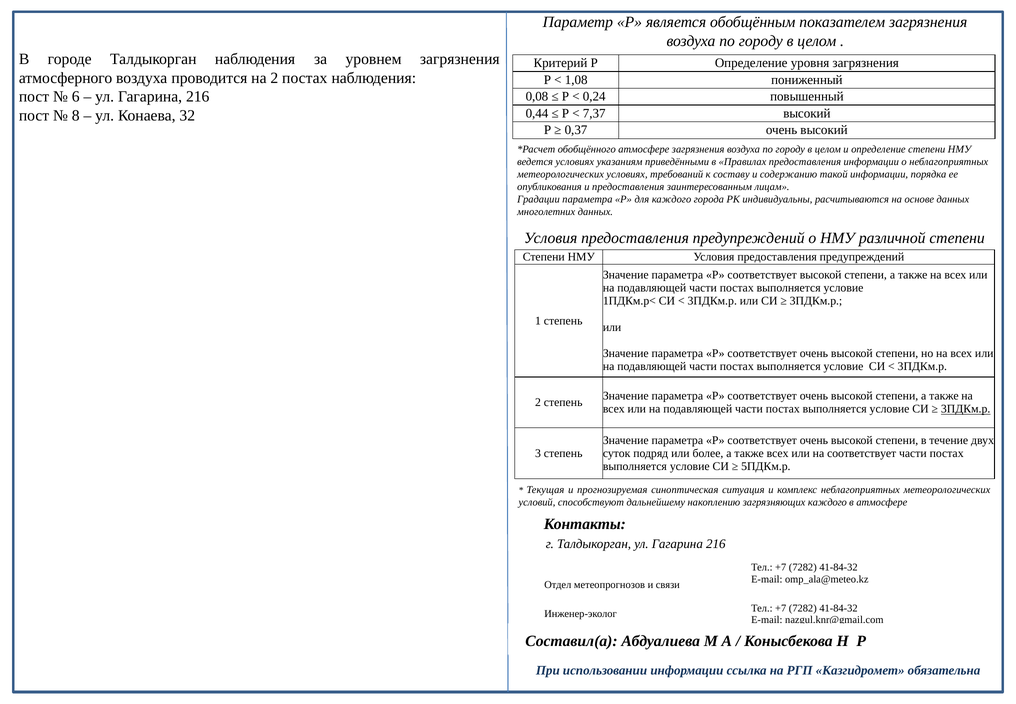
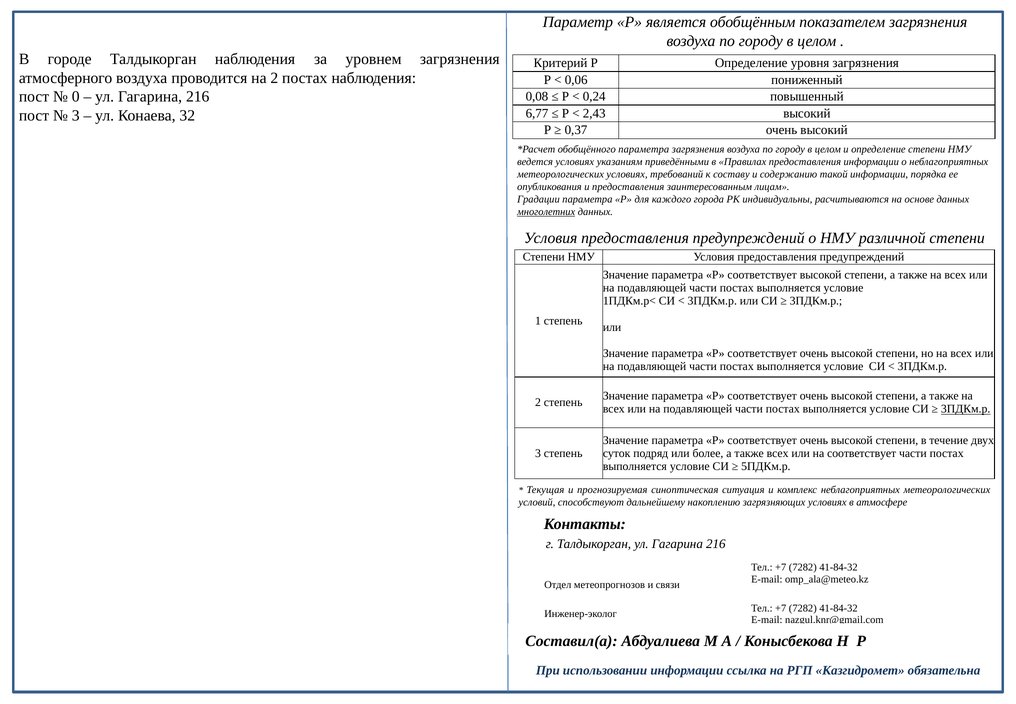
1,08: 1,08 -> 0,06
6: 6 -> 0
0,44: 0,44 -> 6,77
7,37: 7,37 -> 2,43
8 at (76, 115): 8 -> 3
обобщённого атмосфере: атмосфере -> параметра
многолетних underline: none -> present
загрязняющих каждого: каждого -> условиях
